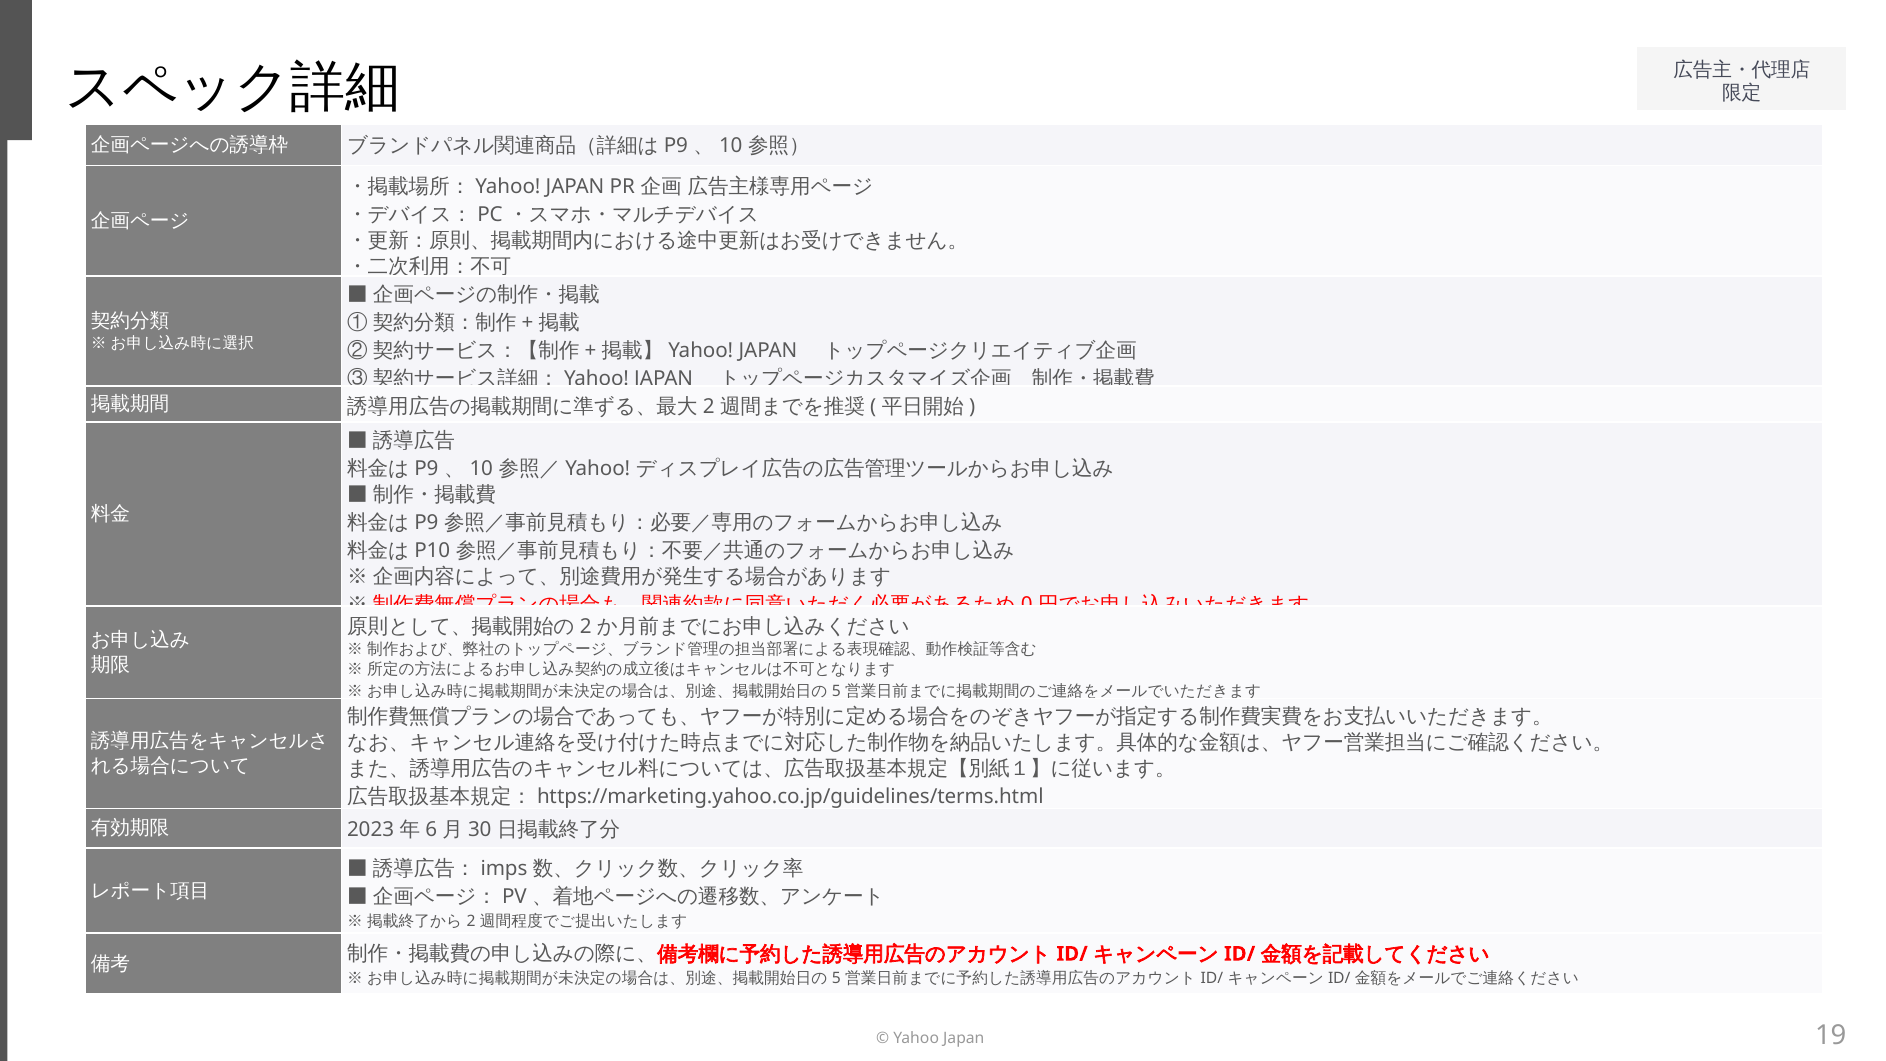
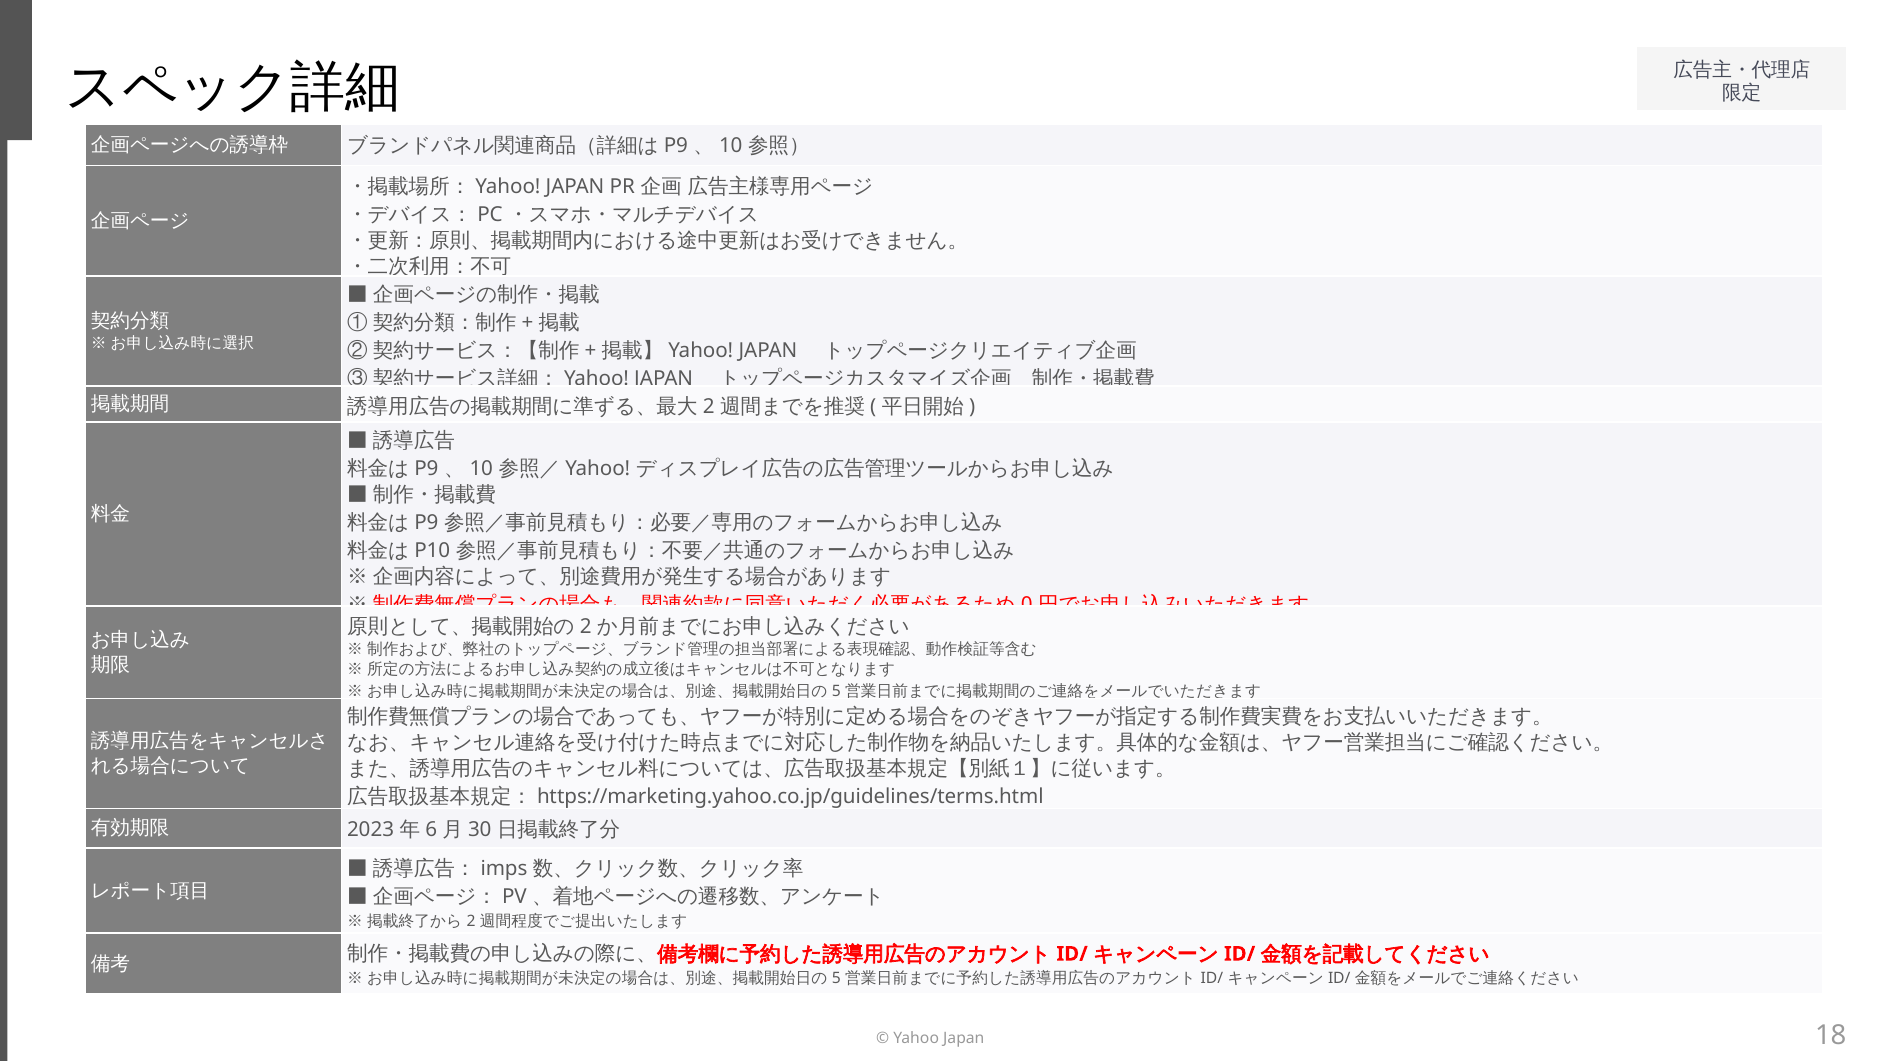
19: 19 -> 18
